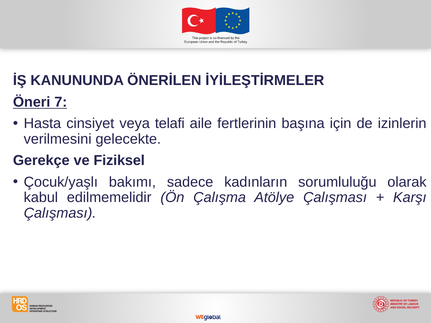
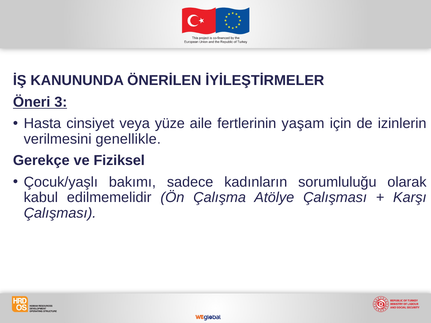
7: 7 -> 3
telafi: telafi -> yüze
başına: başına -> yaşam
gelecekte: gelecekte -> genellikle
